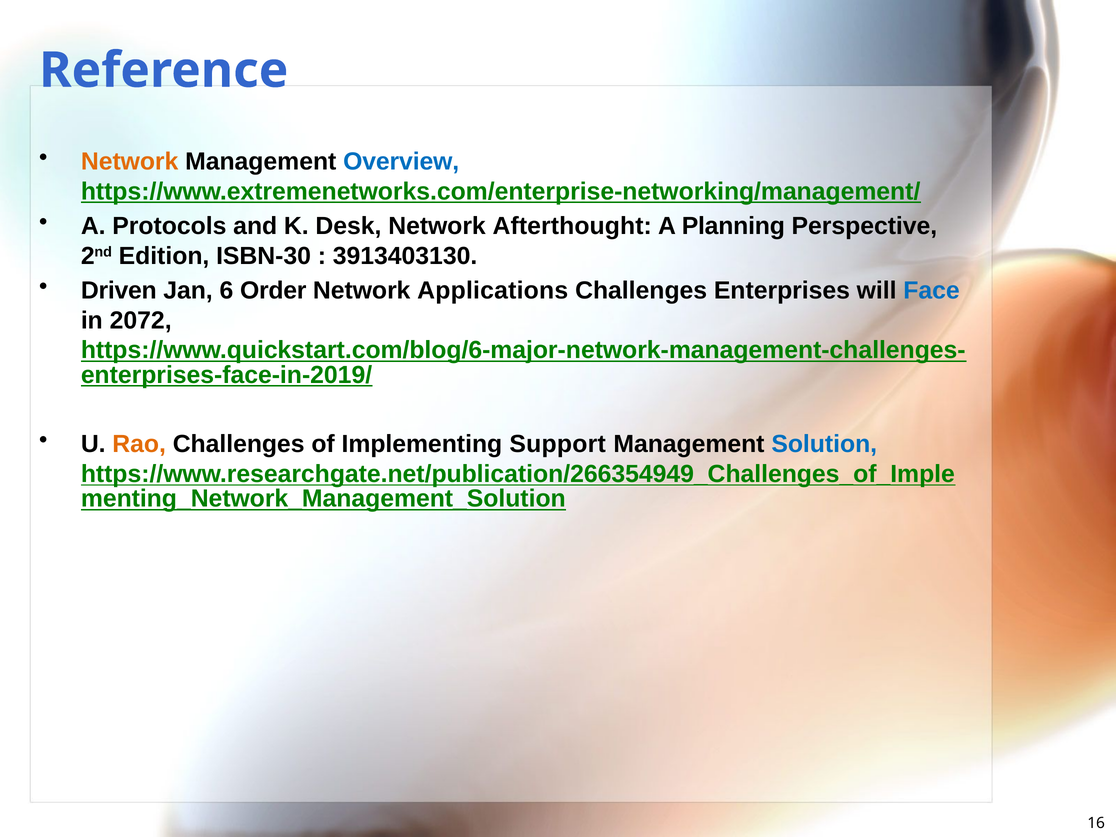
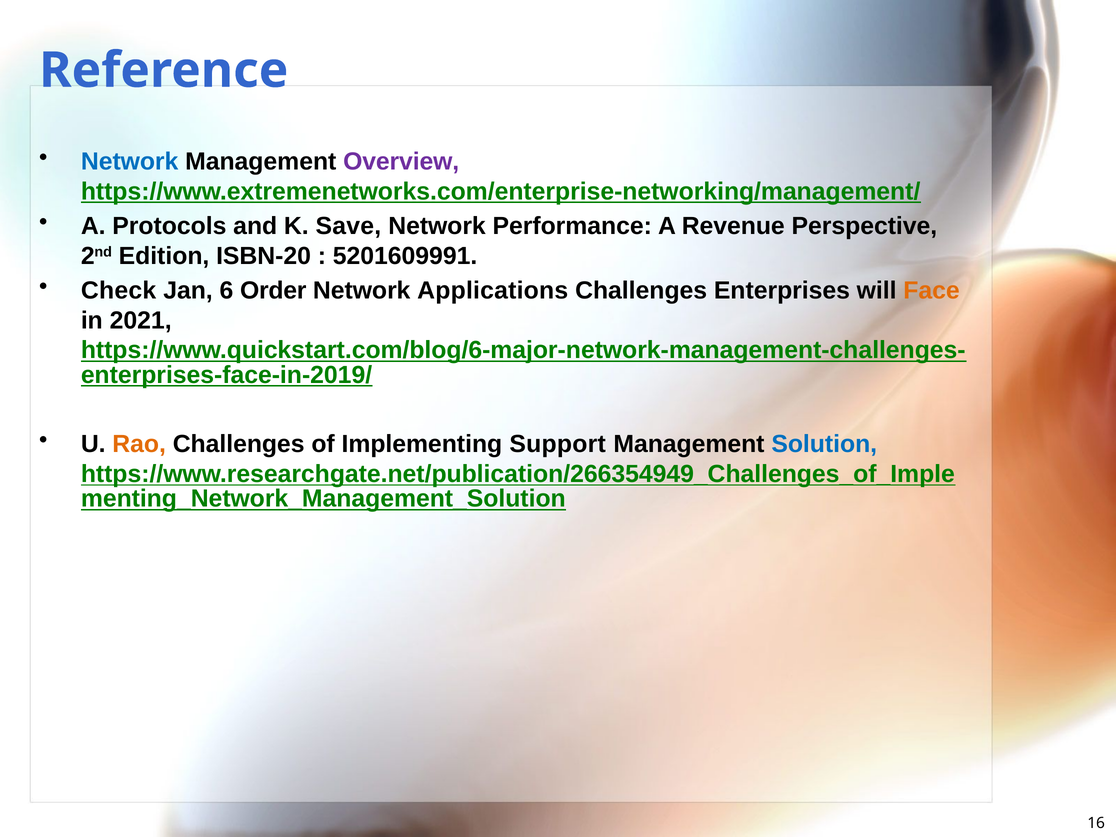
Network at (130, 162) colour: orange -> blue
Overview colour: blue -> purple
Desk: Desk -> Save
Afterthought: Afterthought -> Performance
Planning: Planning -> Revenue
ISBN-30: ISBN-30 -> ISBN-20
3913403130: 3913403130 -> 5201609991
Driven: Driven -> Check
Face colour: blue -> orange
2072: 2072 -> 2021
